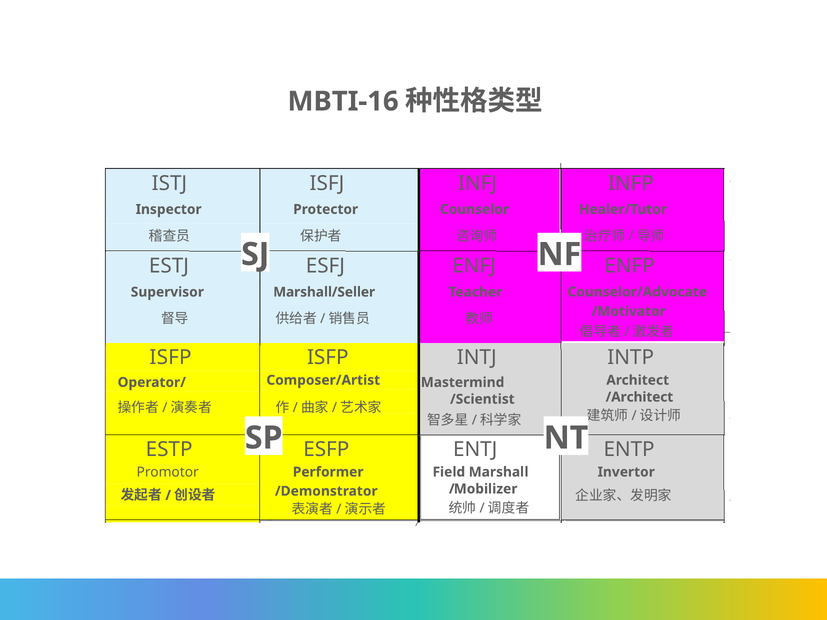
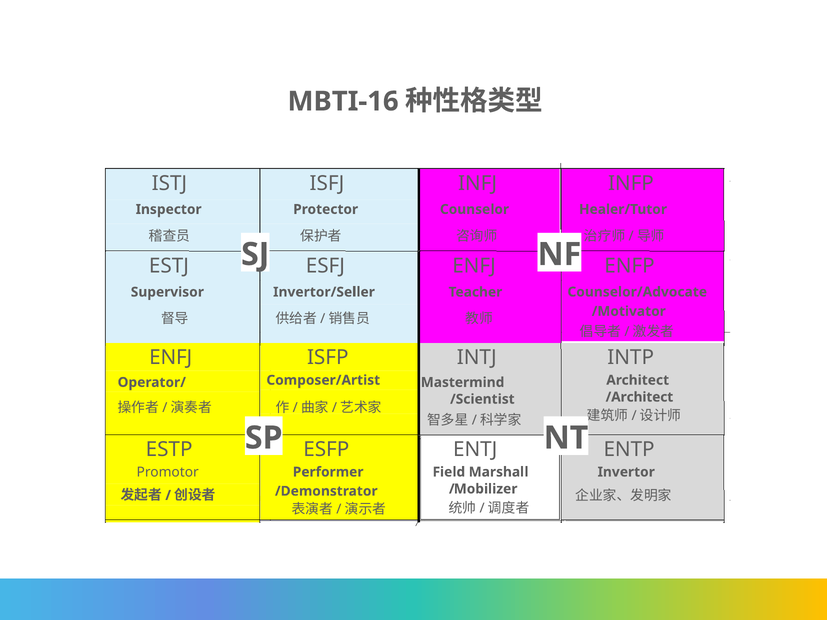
Marshall/Seller: Marshall/Seller -> Invertor/Seller
ISFP at (171, 358): ISFP -> ENFJ
